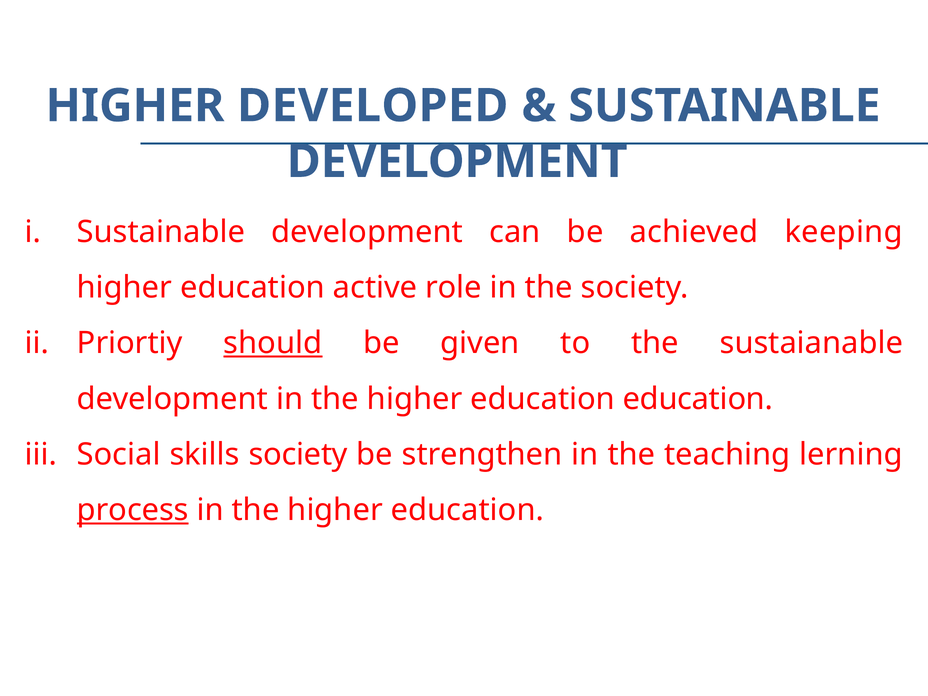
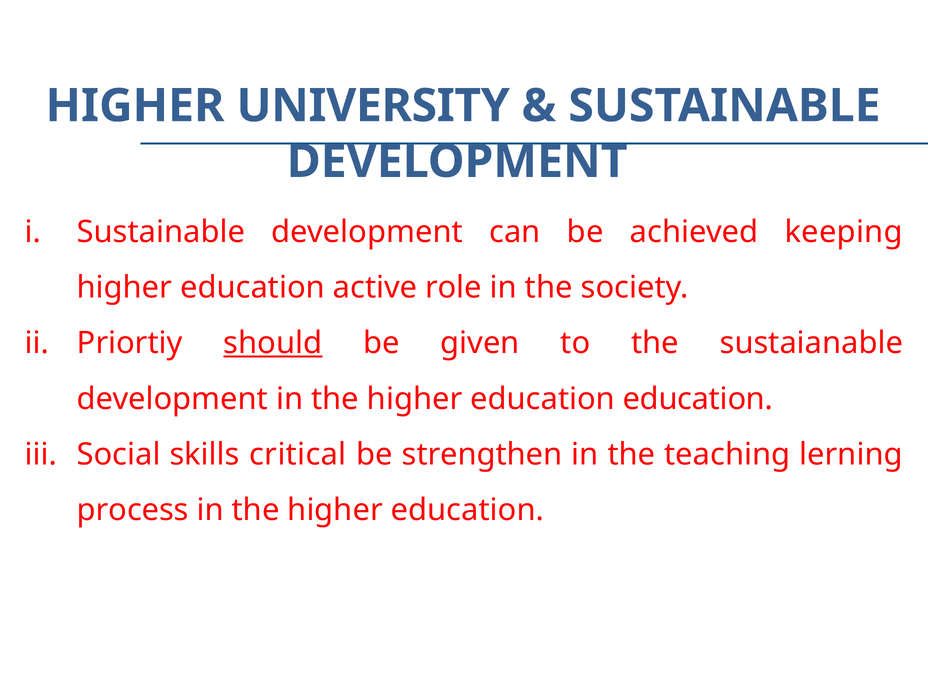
DEVELOPED: DEVELOPED -> UNIVERSITY
skills society: society -> critical
process underline: present -> none
